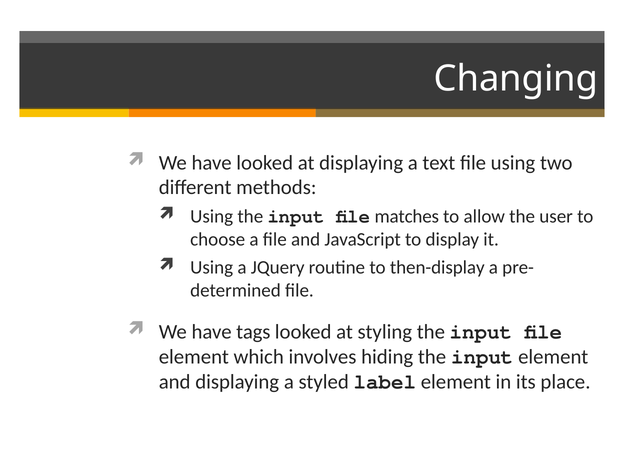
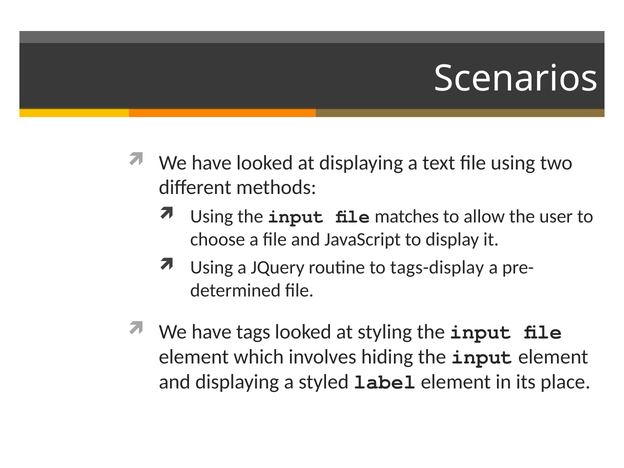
Changing: Changing -> Scenarios
then-display: then-display -> tags-display
